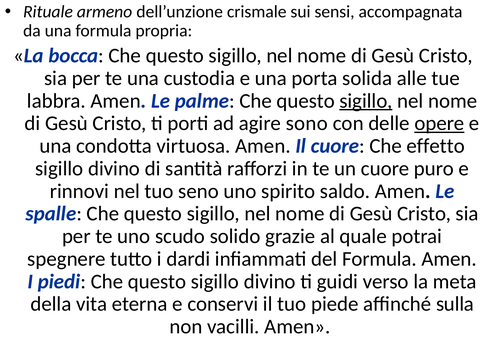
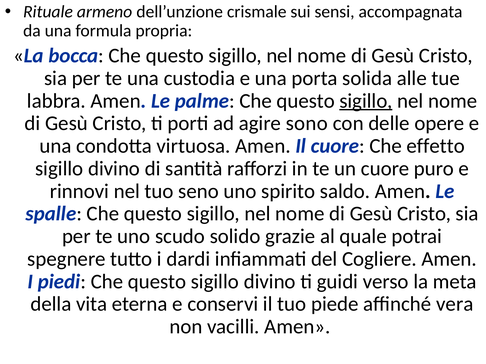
opere underline: present -> none
del Formula: Formula -> Cogliere
sulla: sulla -> vera
